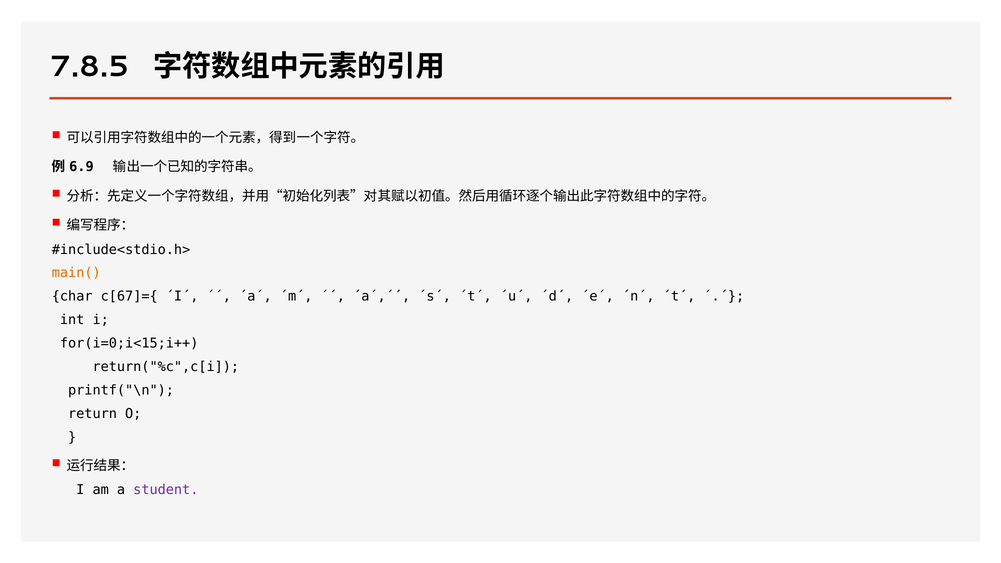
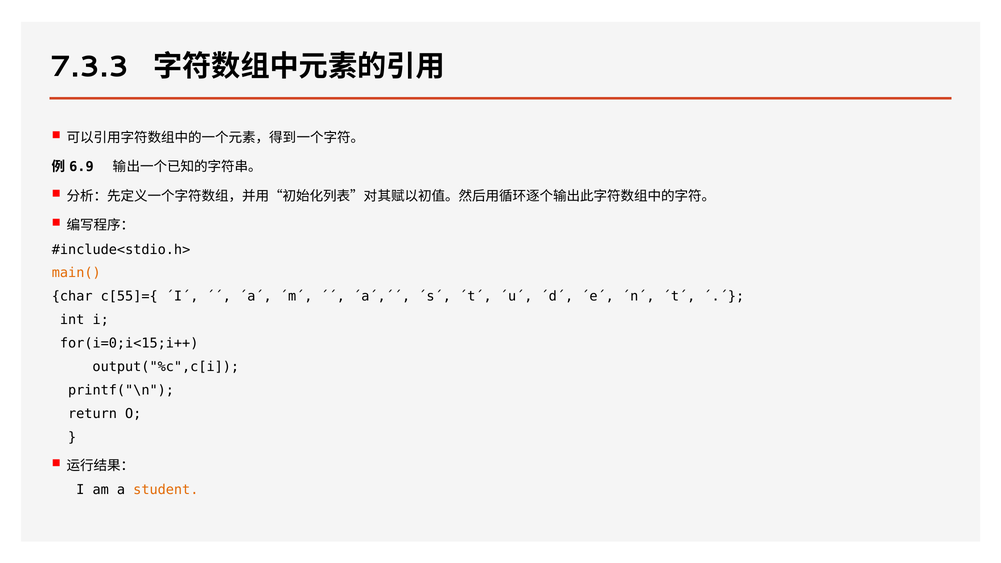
7.8.5: 7.8.5 -> 7.3.3
c[67]={: c[67]={ -> c[55]={
return("%c",c[i: return("%c",c[i -> output("%c",c[i
student colour: purple -> orange
